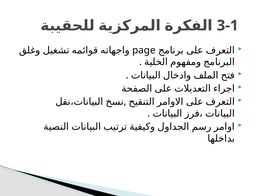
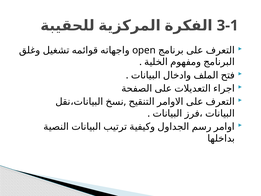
page: page -> open
